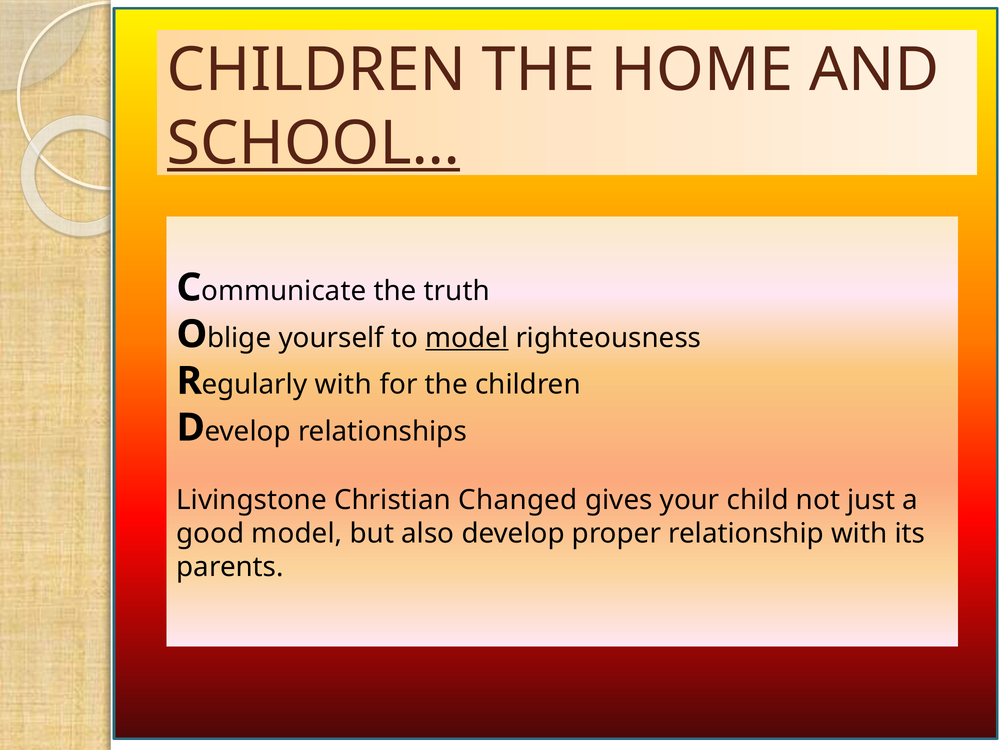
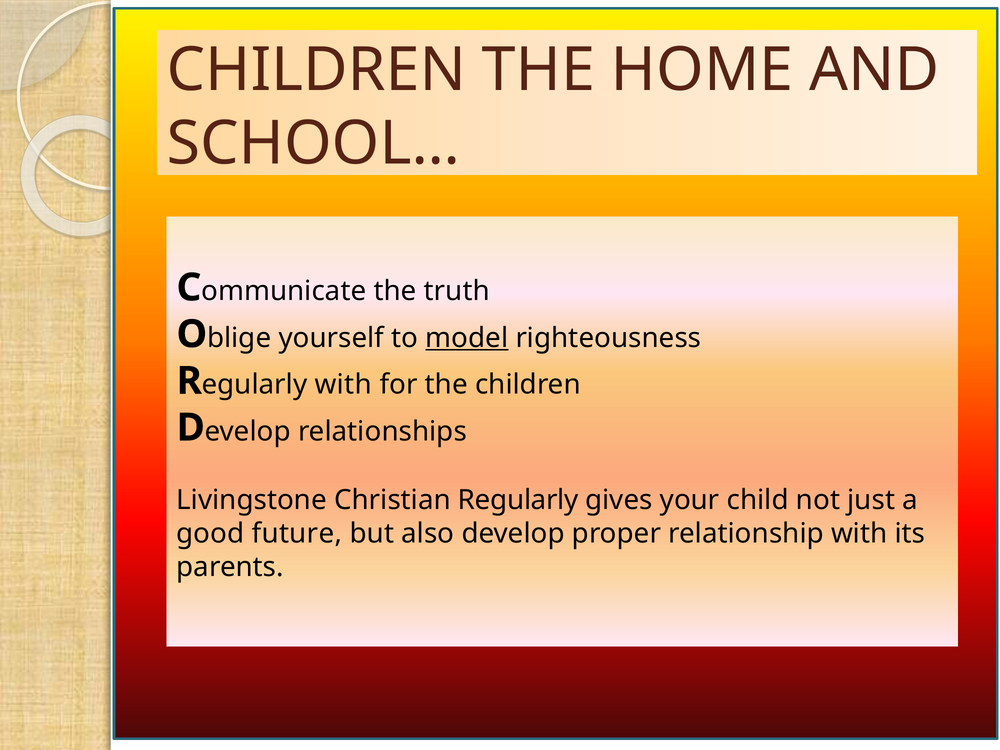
SCHOOL… underline: present -> none
Christian Changed: Changed -> Regularly
good model: model -> future
